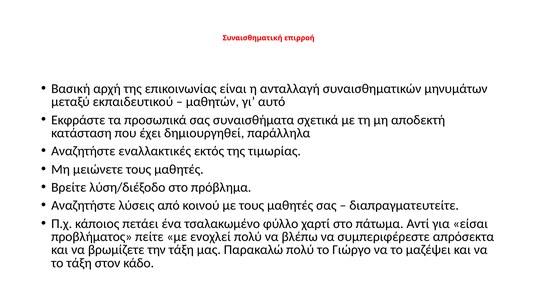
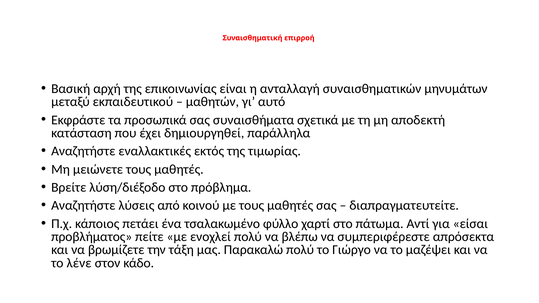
το τάξη: τάξη -> λένε
